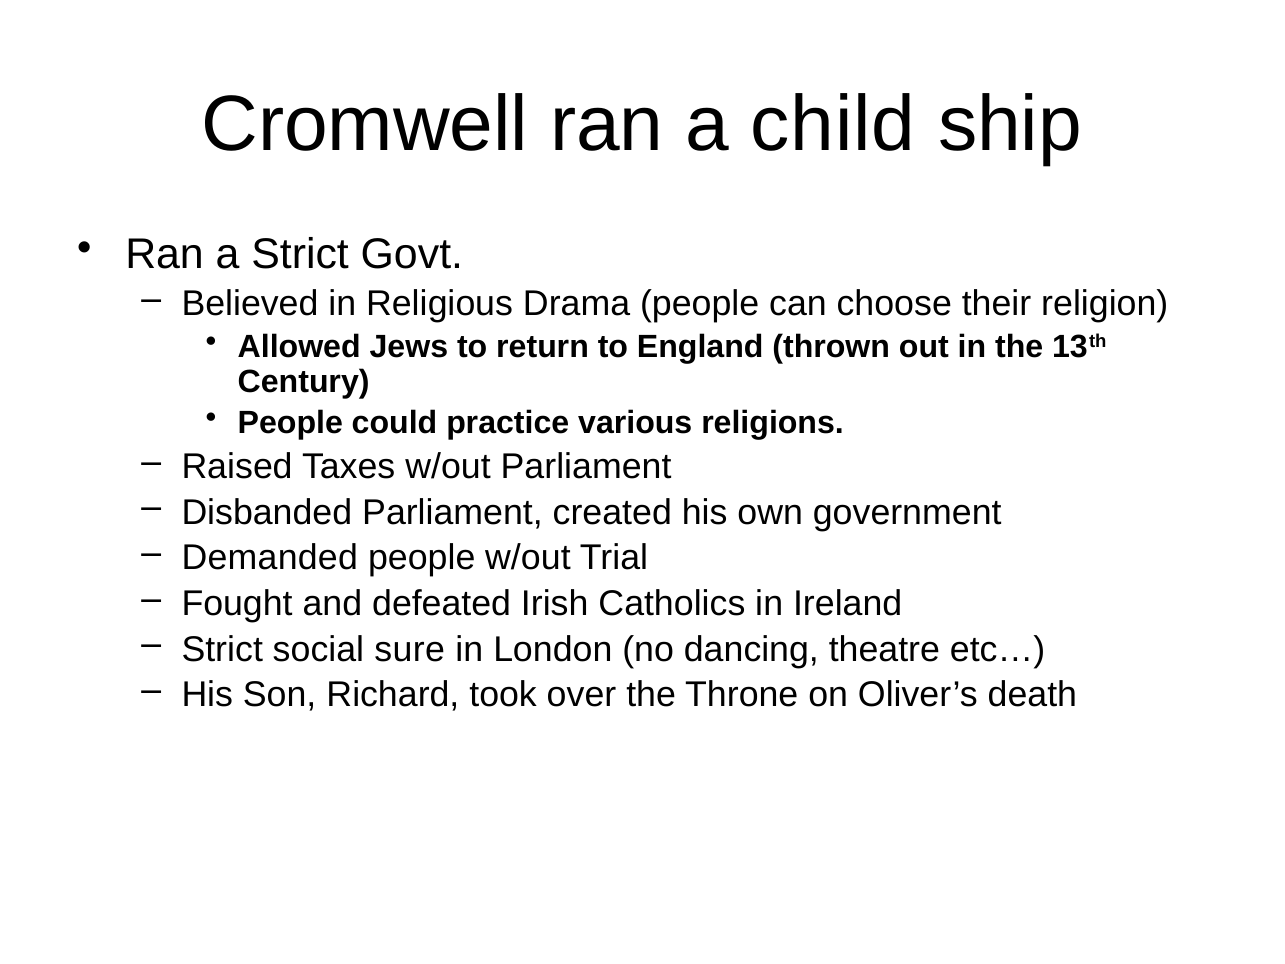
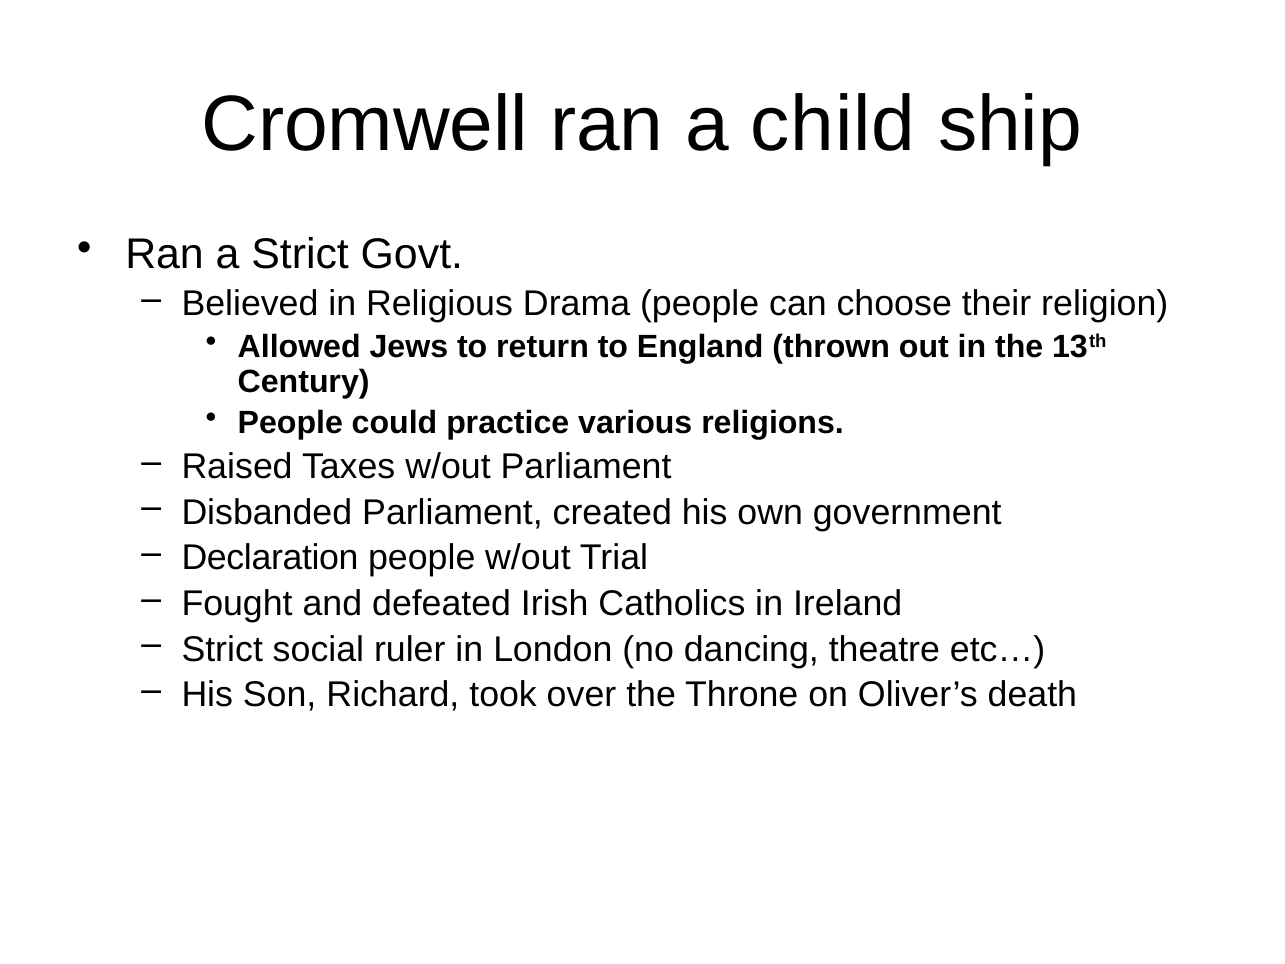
Demanded: Demanded -> Declaration
sure: sure -> ruler
